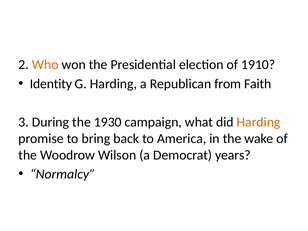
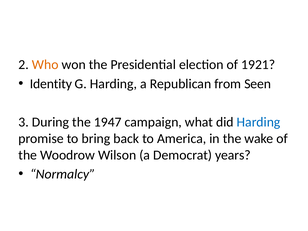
1910: 1910 -> 1921
Faith: Faith -> Seen
1930: 1930 -> 1947
Harding at (259, 122) colour: orange -> blue
